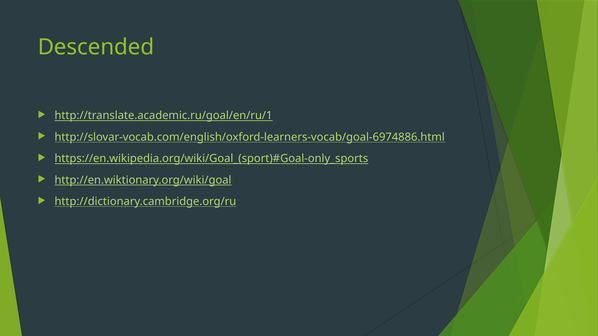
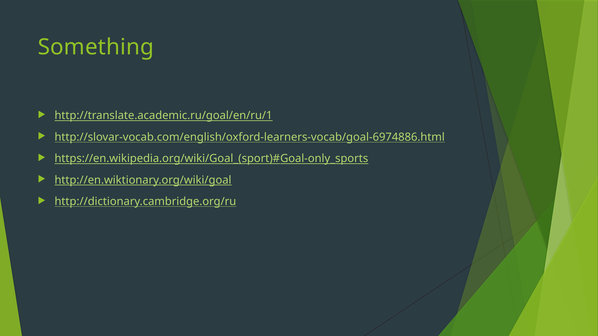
Descended: Descended -> Something
